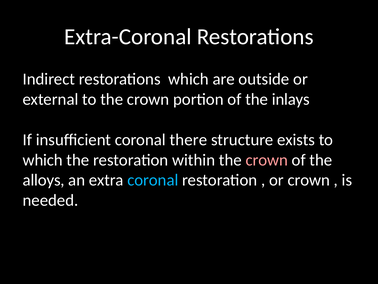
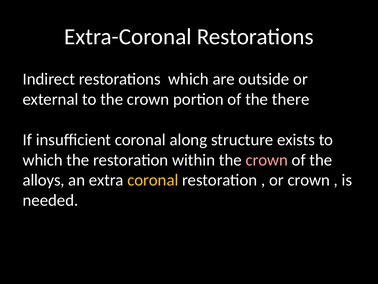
inlays: inlays -> there
there: there -> along
coronal at (153, 180) colour: light blue -> yellow
